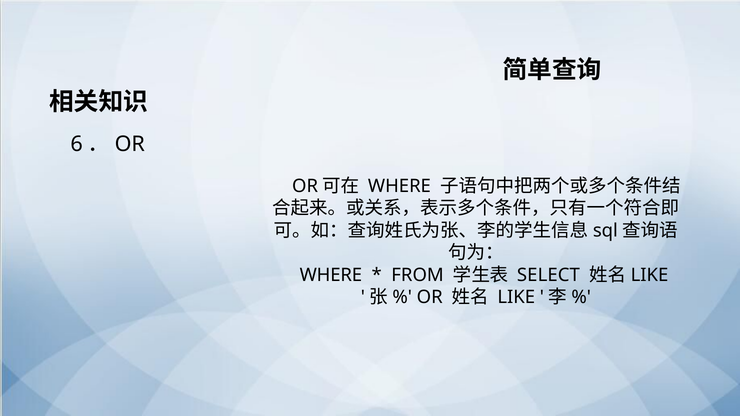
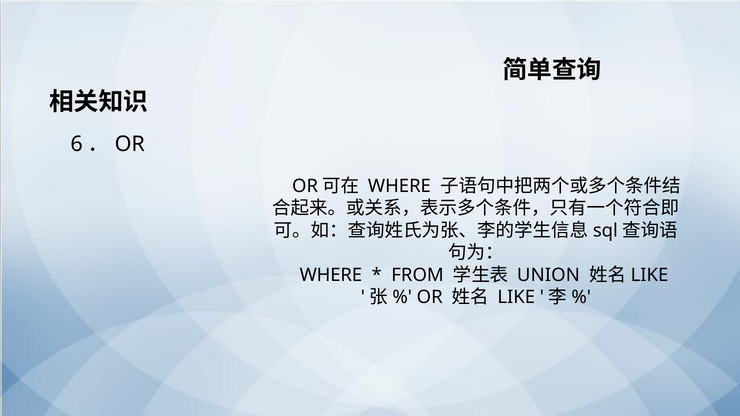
SELECT: SELECT -> UNION
